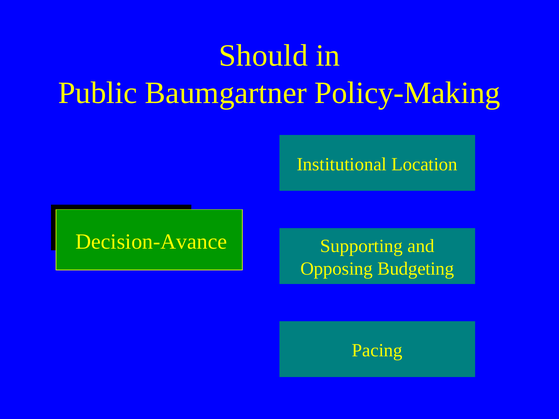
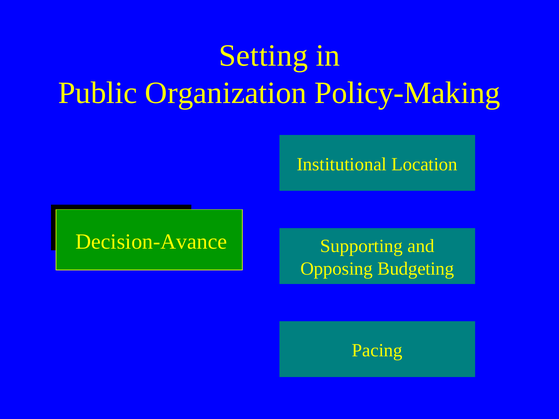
Should: Should -> Setting
Baumgartner: Baumgartner -> Organization
